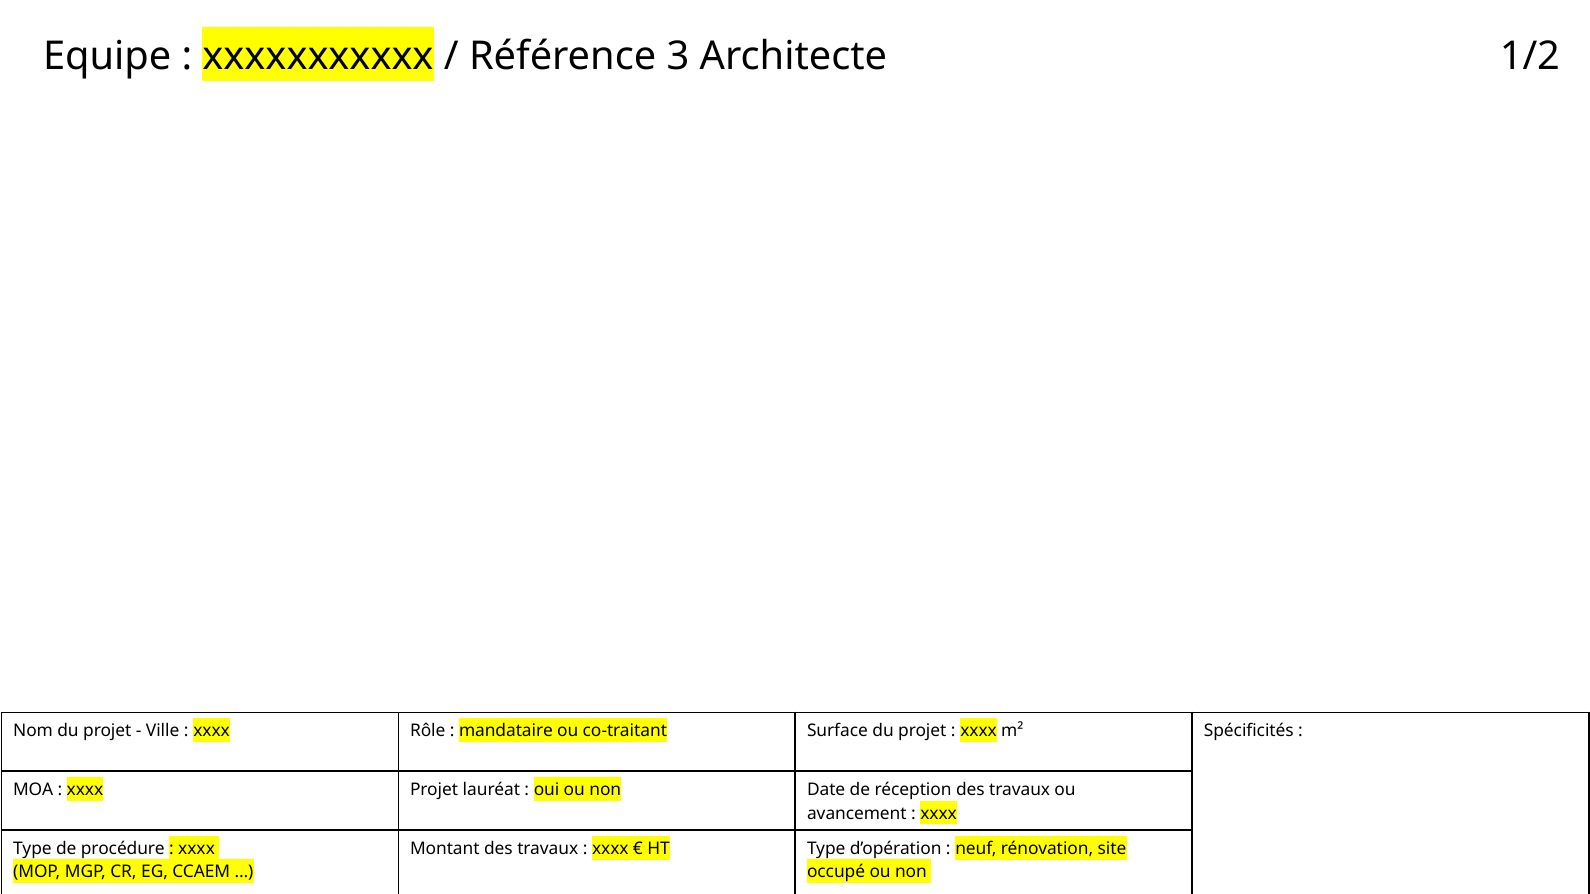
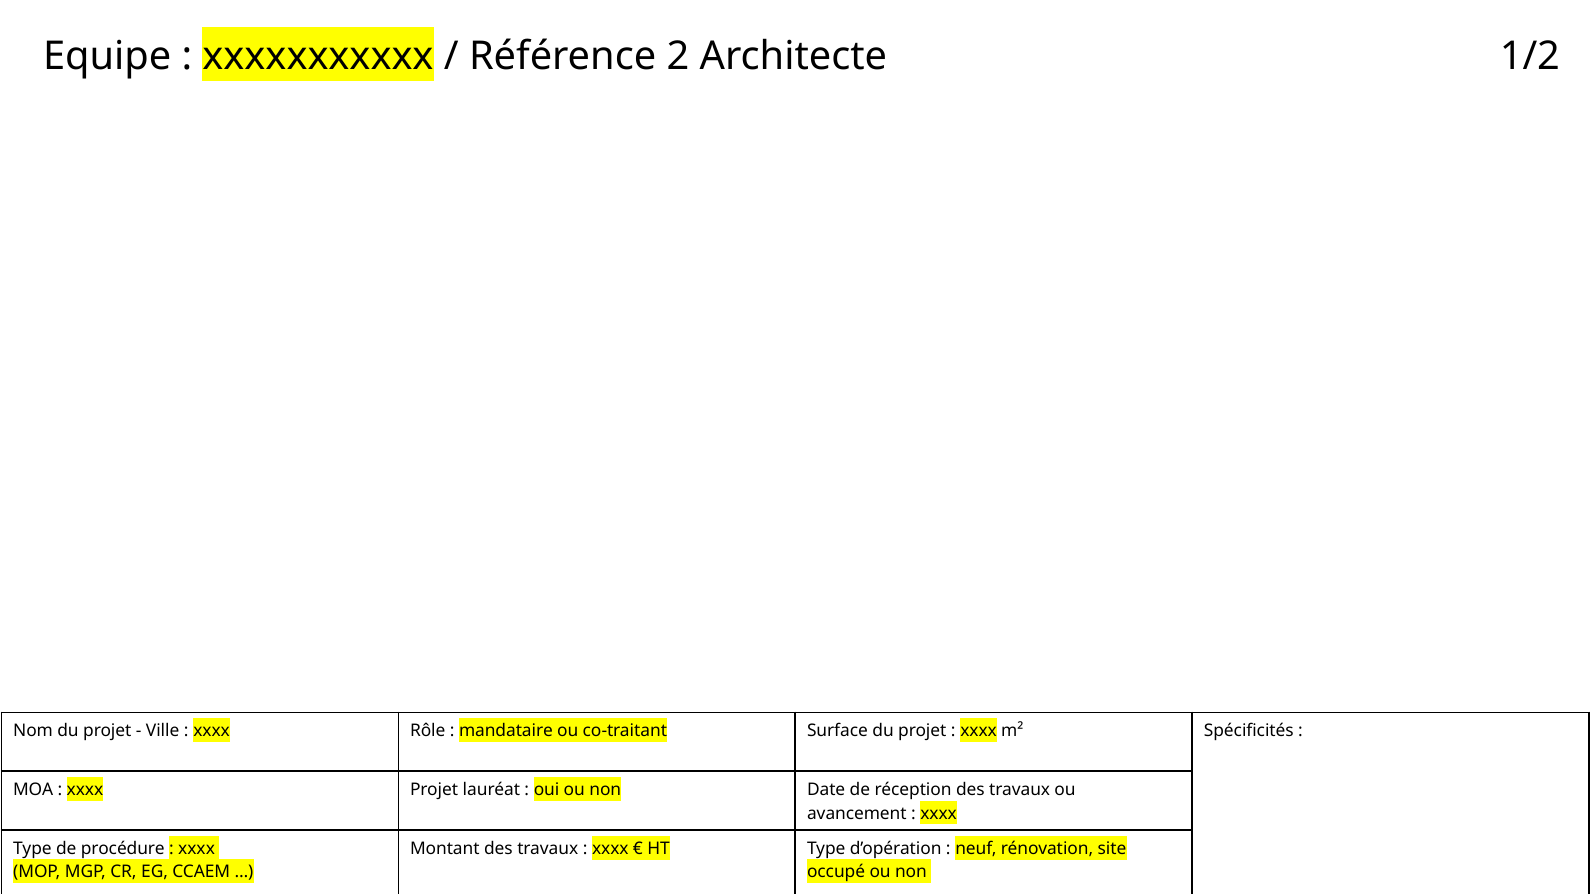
3: 3 -> 2
